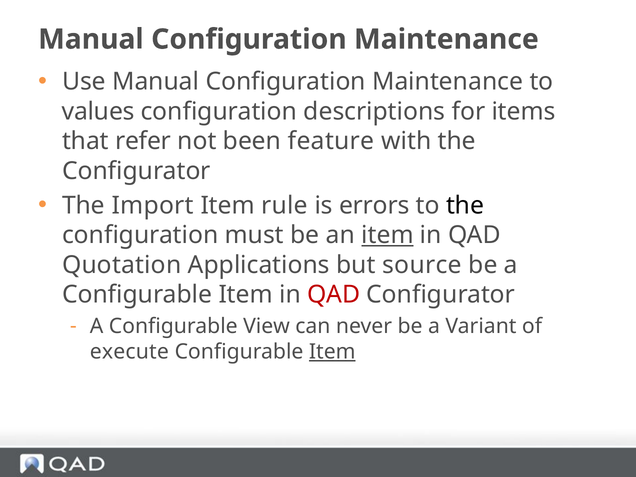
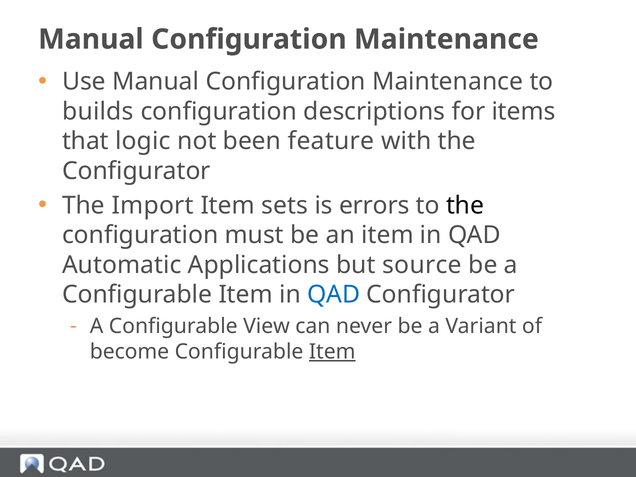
values: values -> builds
refer: refer -> logic
rule: rule -> sets
item at (387, 235) underline: present -> none
Quotation: Quotation -> Automatic
QAD at (334, 295) colour: red -> blue
execute: execute -> become
